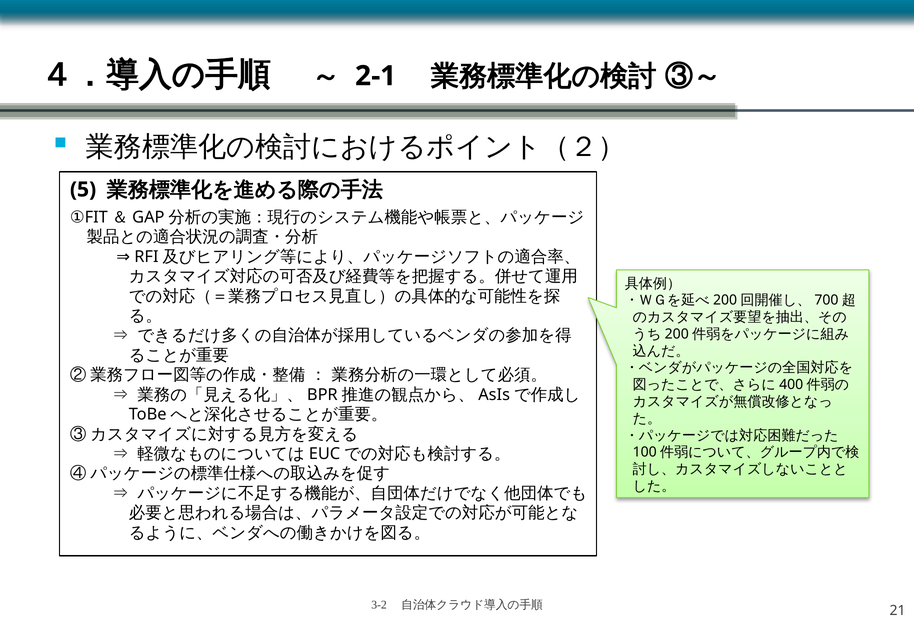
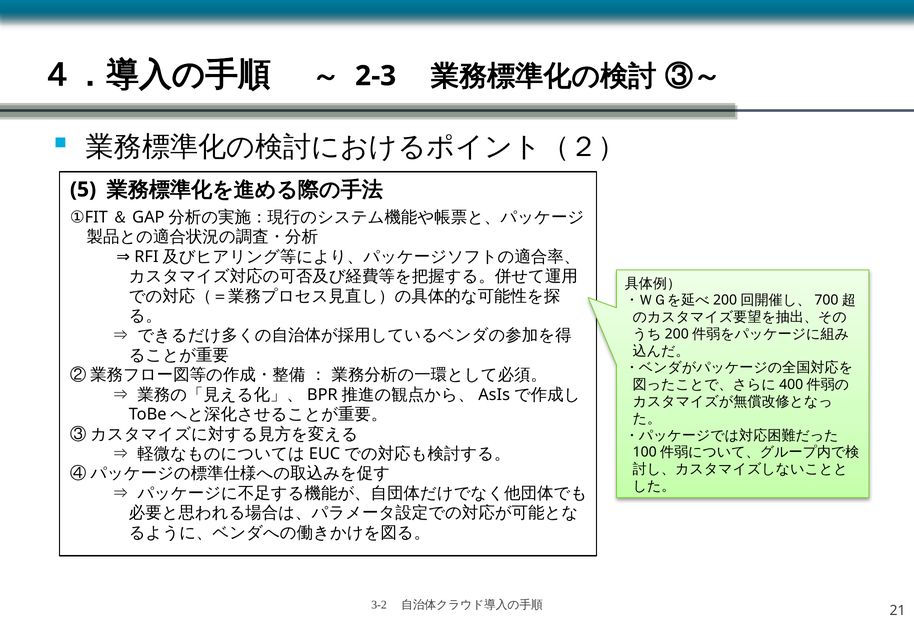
2-1: 2-1 -> 2-3
